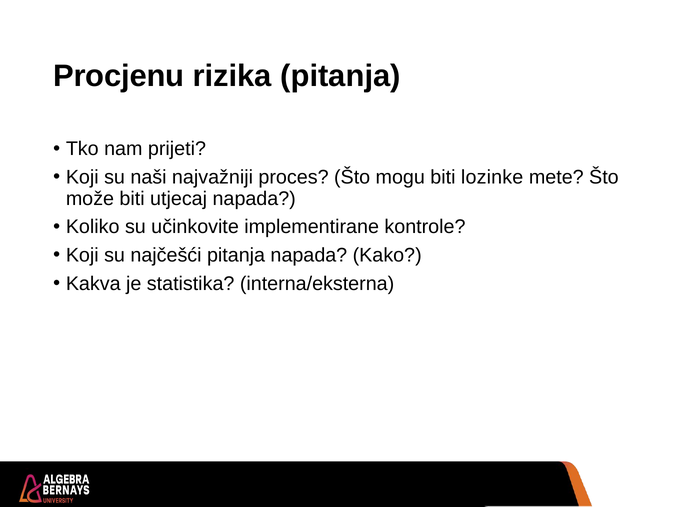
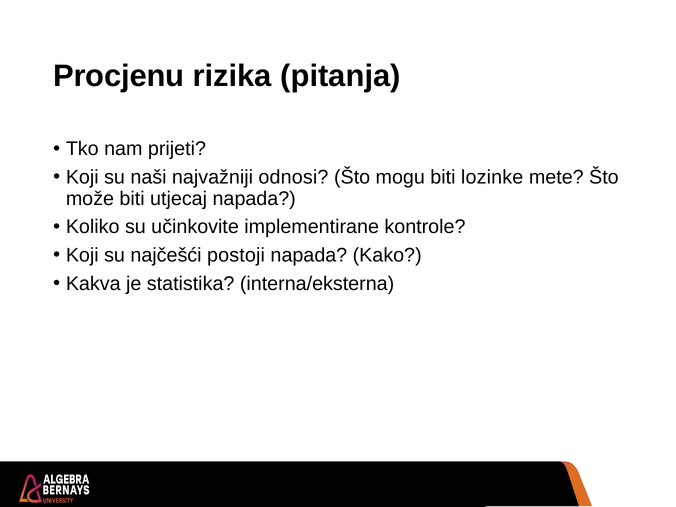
proces: proces -> odnosi
najčešći pitanja: pitanja -> postoji
